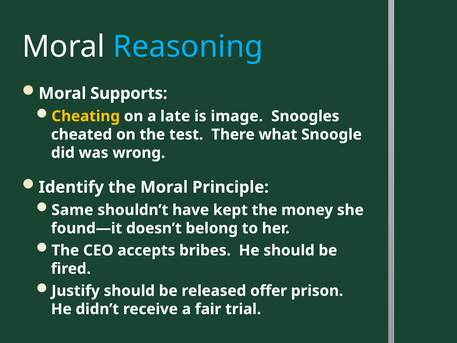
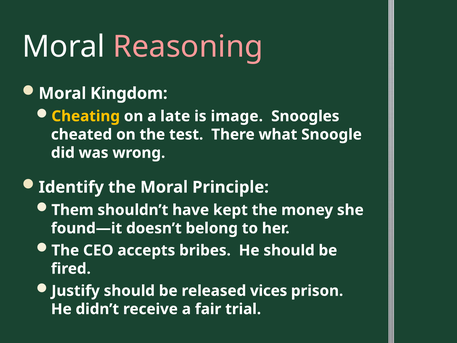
Reasoning colour: light blue -> pink
Supports: Supports -> Kingdom
Same: Same -> Them
offer: offer -> vices
